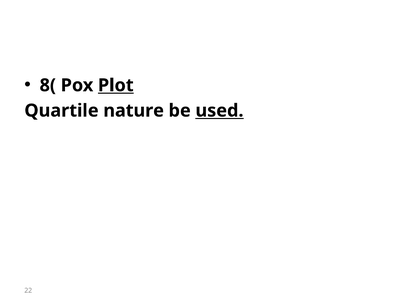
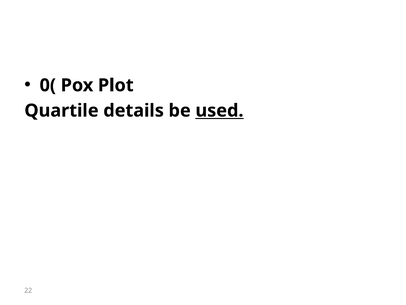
8: 8 -> 0
Plot underline: present -> none
nature: nature -> details
